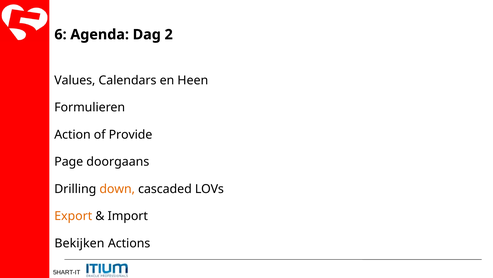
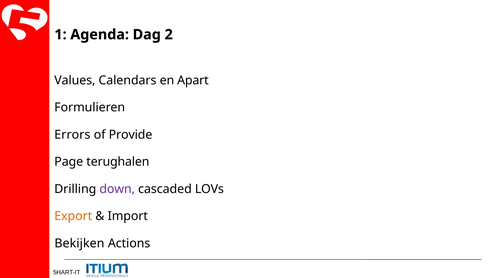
6: 6 -> 1
Heen: Heen -> Apart
Action: Action -> Errors
doorgaans: doorgaans -> terughalen
down colour: orange -> purple
